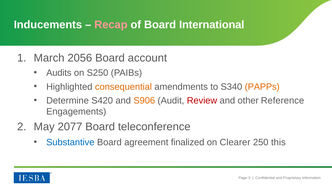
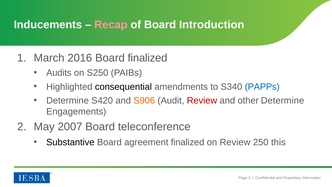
International: International -> Introduction
2056: 2056 -> 2016
Board account: account -> finalized
consequential colour: orange -> black
PAPPs colour: orange -> blue
other Reference: Reference -> Determine
2077: 2077 -> 2007
Substantive colour: blue -> black
on Clearer: Clearer -> Review
